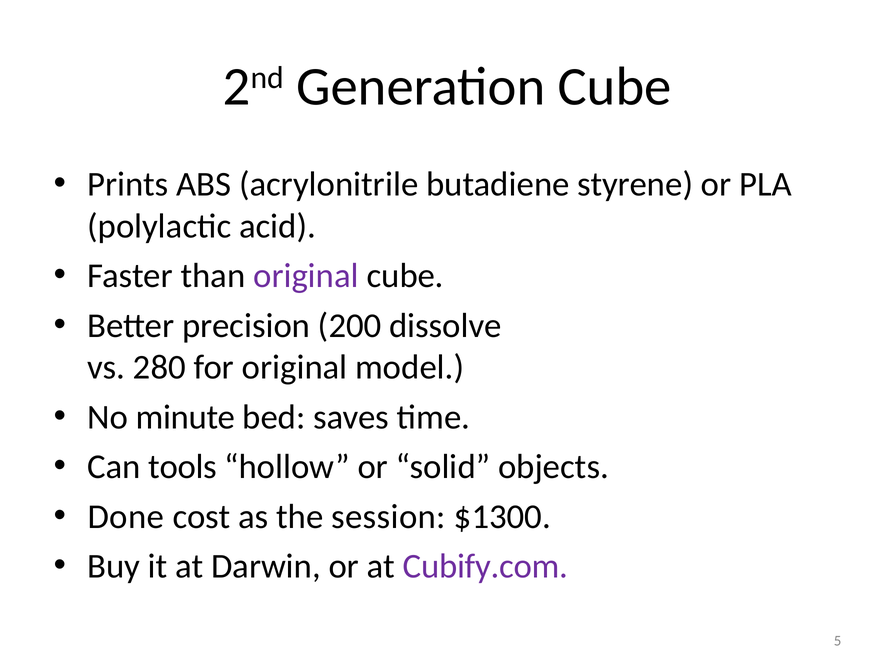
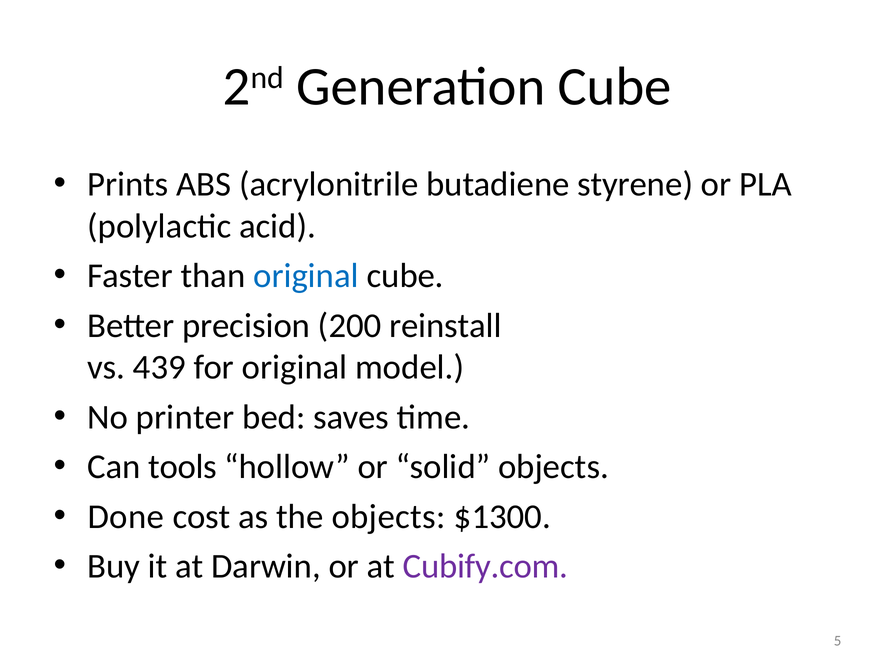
original at (306, 276) colour: purple -> blue
dissolve: dissolve -> reinstall
280: 280 -> 439
minute: minute -> printer
the session: session -> objects
